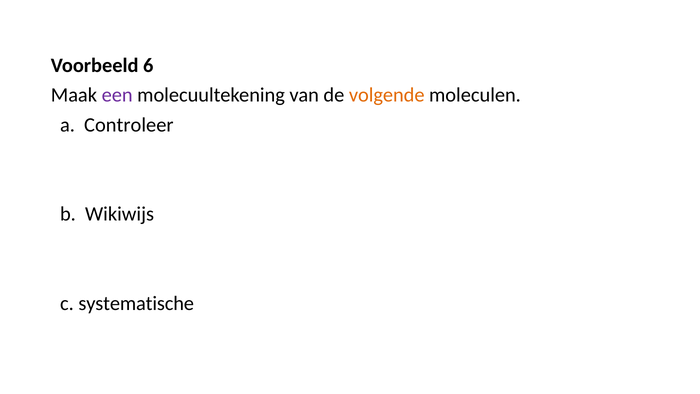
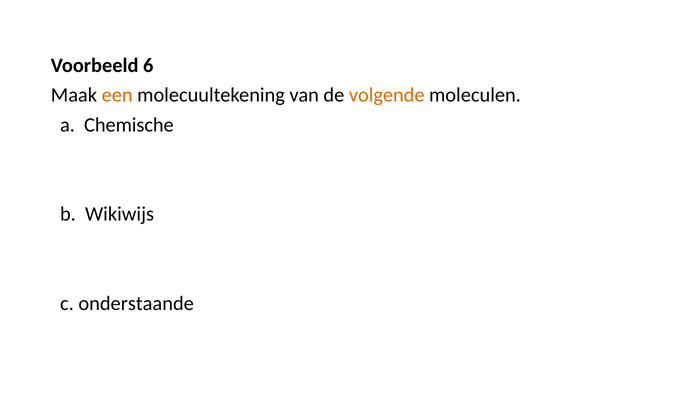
een colour: purple -> orange
Controleer: Controleer -> Chemische
systematische: systematische -> onderstaande
